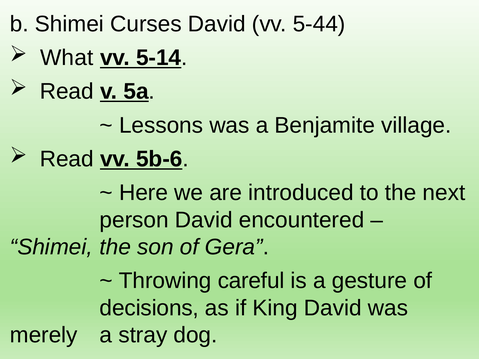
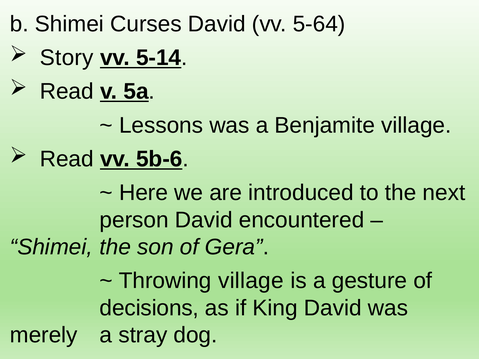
5-44: 5-44 -> 5-64
What: What -> Story
Throwing careful: careful -> village
